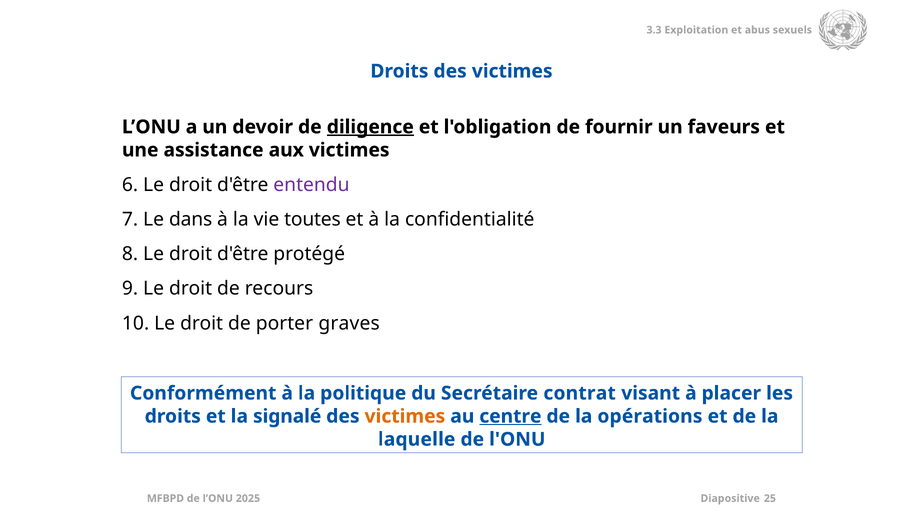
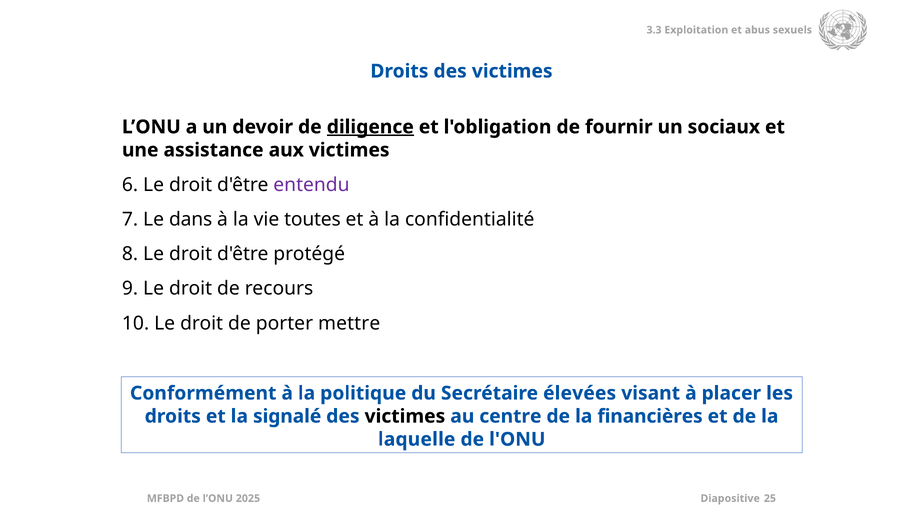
faveurs: faveurs -> sociaux
graves: graves -> mettre
contrat: contrat -> élevées
victimes at (405, 416) colour: orange -> black
centre underline: present -> none
opérations: opérations -> financières
